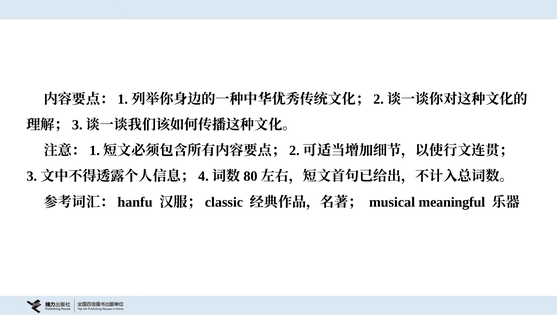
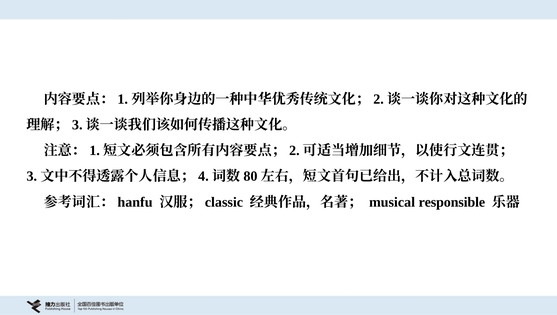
meaningful: meaningful -> responsible
